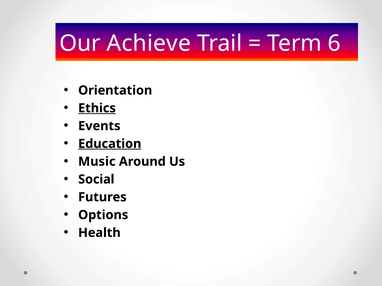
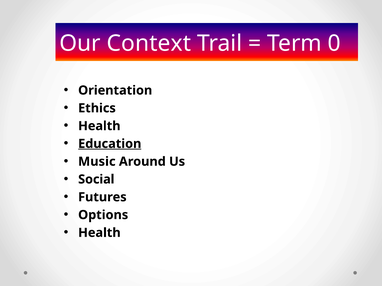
Achieve: Achieve -> Context
6: 6 -> 0
Ethics underline: present -> none
Events at (99, 126): Events -> Health
